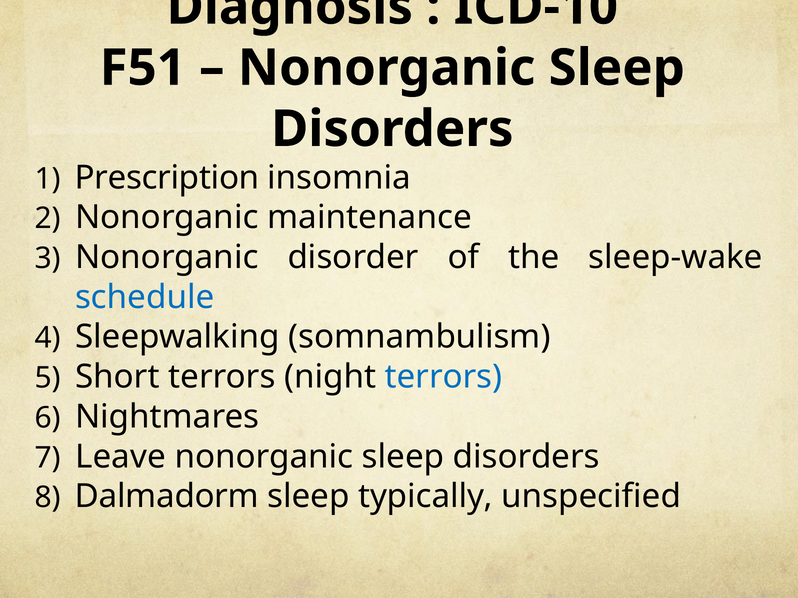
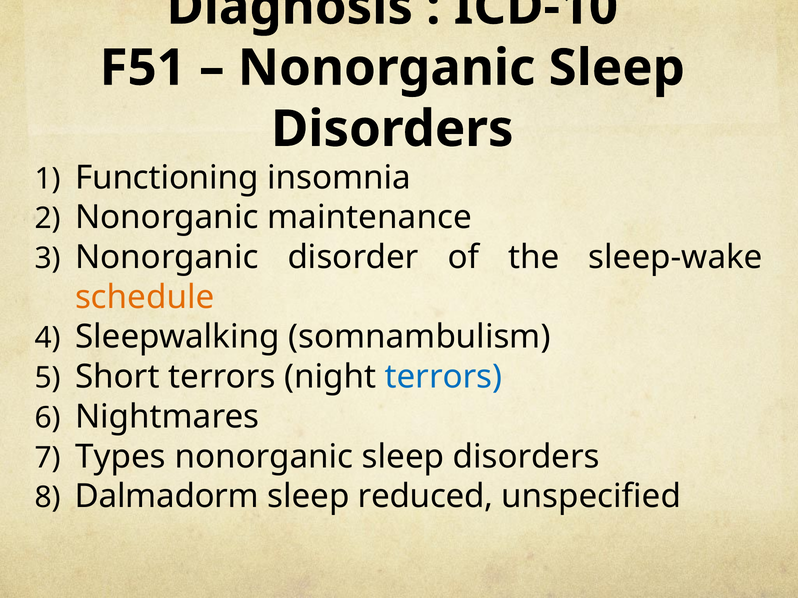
Prescription: Prescription -> Functioning
schedule colour: blue -> orange
Leave: Leave -> Types
typically: typically -> reduced
